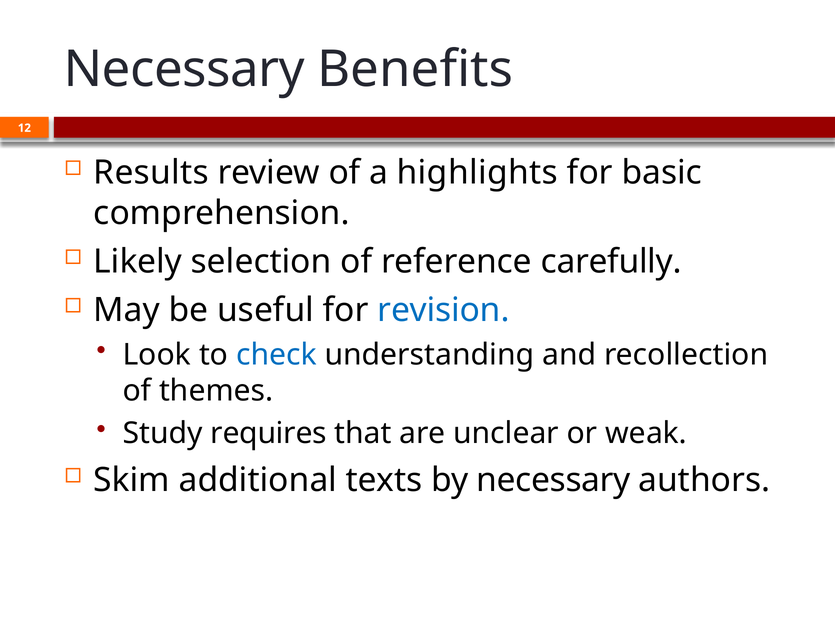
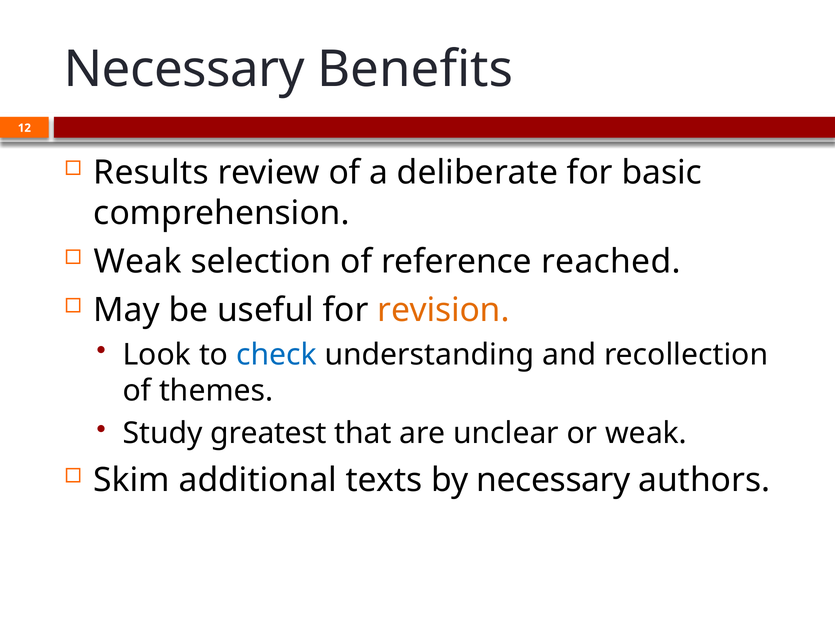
highlights: highlights -> deliberate
Likely at (138, 262): Likely -> Weak
carefully: carefully -> reached
revision colour: blue -> orange
requires: requires -> greatest
